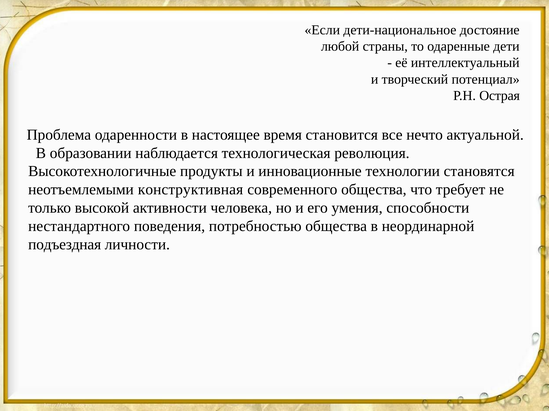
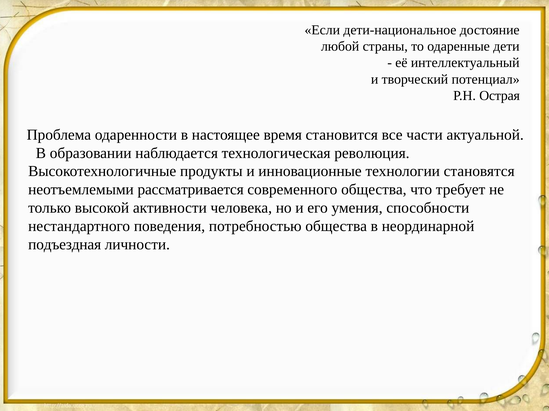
нечто: нечто -> части
конструктивная: конструктивная -> рассматривается
